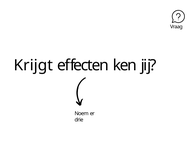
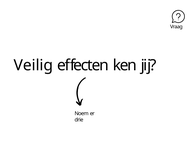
Krĳgt: Krĳgt -> Veilig
